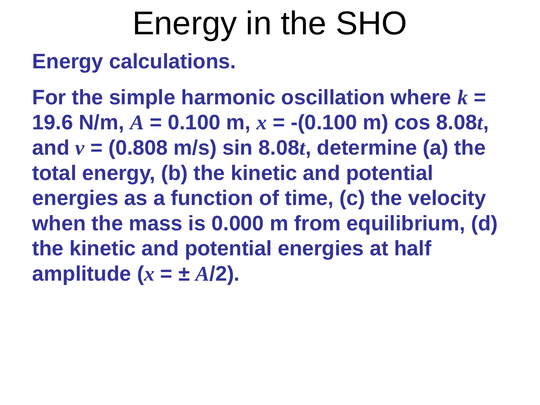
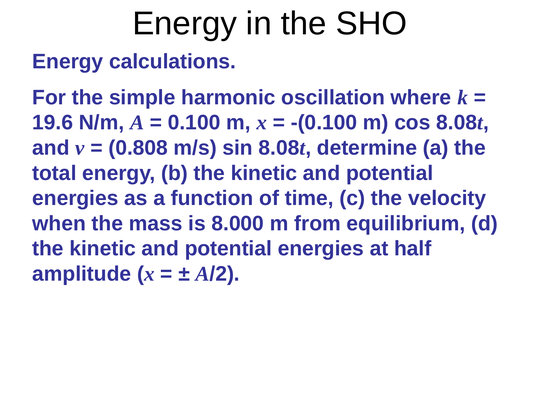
0.000: 0.000 -> 8.000
